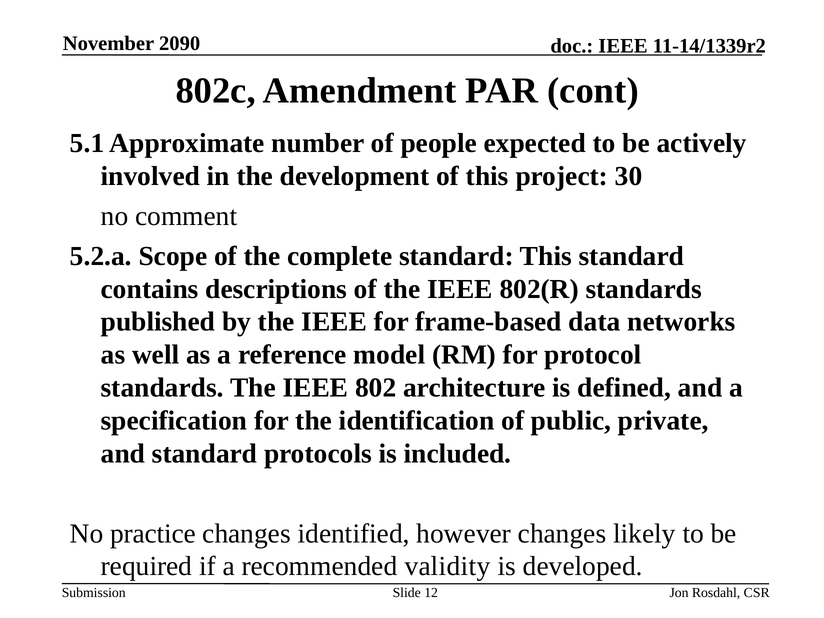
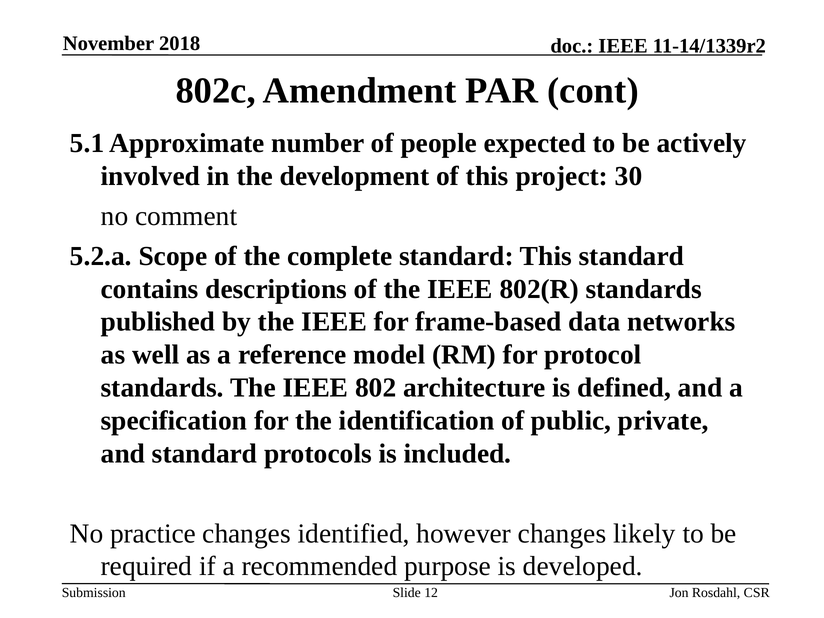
2090: 2090 -> 2018
validity: validity -> purpose
